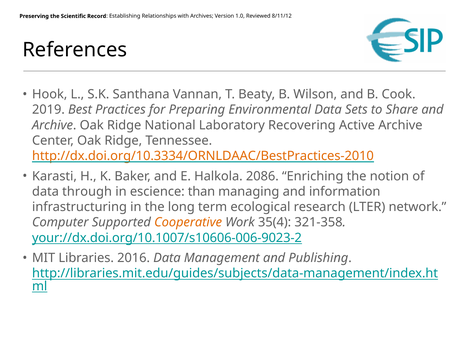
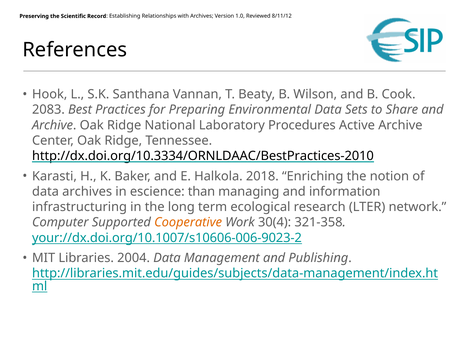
2019: 2019 -> 2083
Recovering: Recovering -> Procedures
http://dx.doi.org/10.3334/ORNLDAAC/BestPractices-2010 colour: orange -> black
2086: 2086 -> 2018
data through: through -> archives
35(4: 35(4 -> 30(4
2016: 2016 -> 2004
